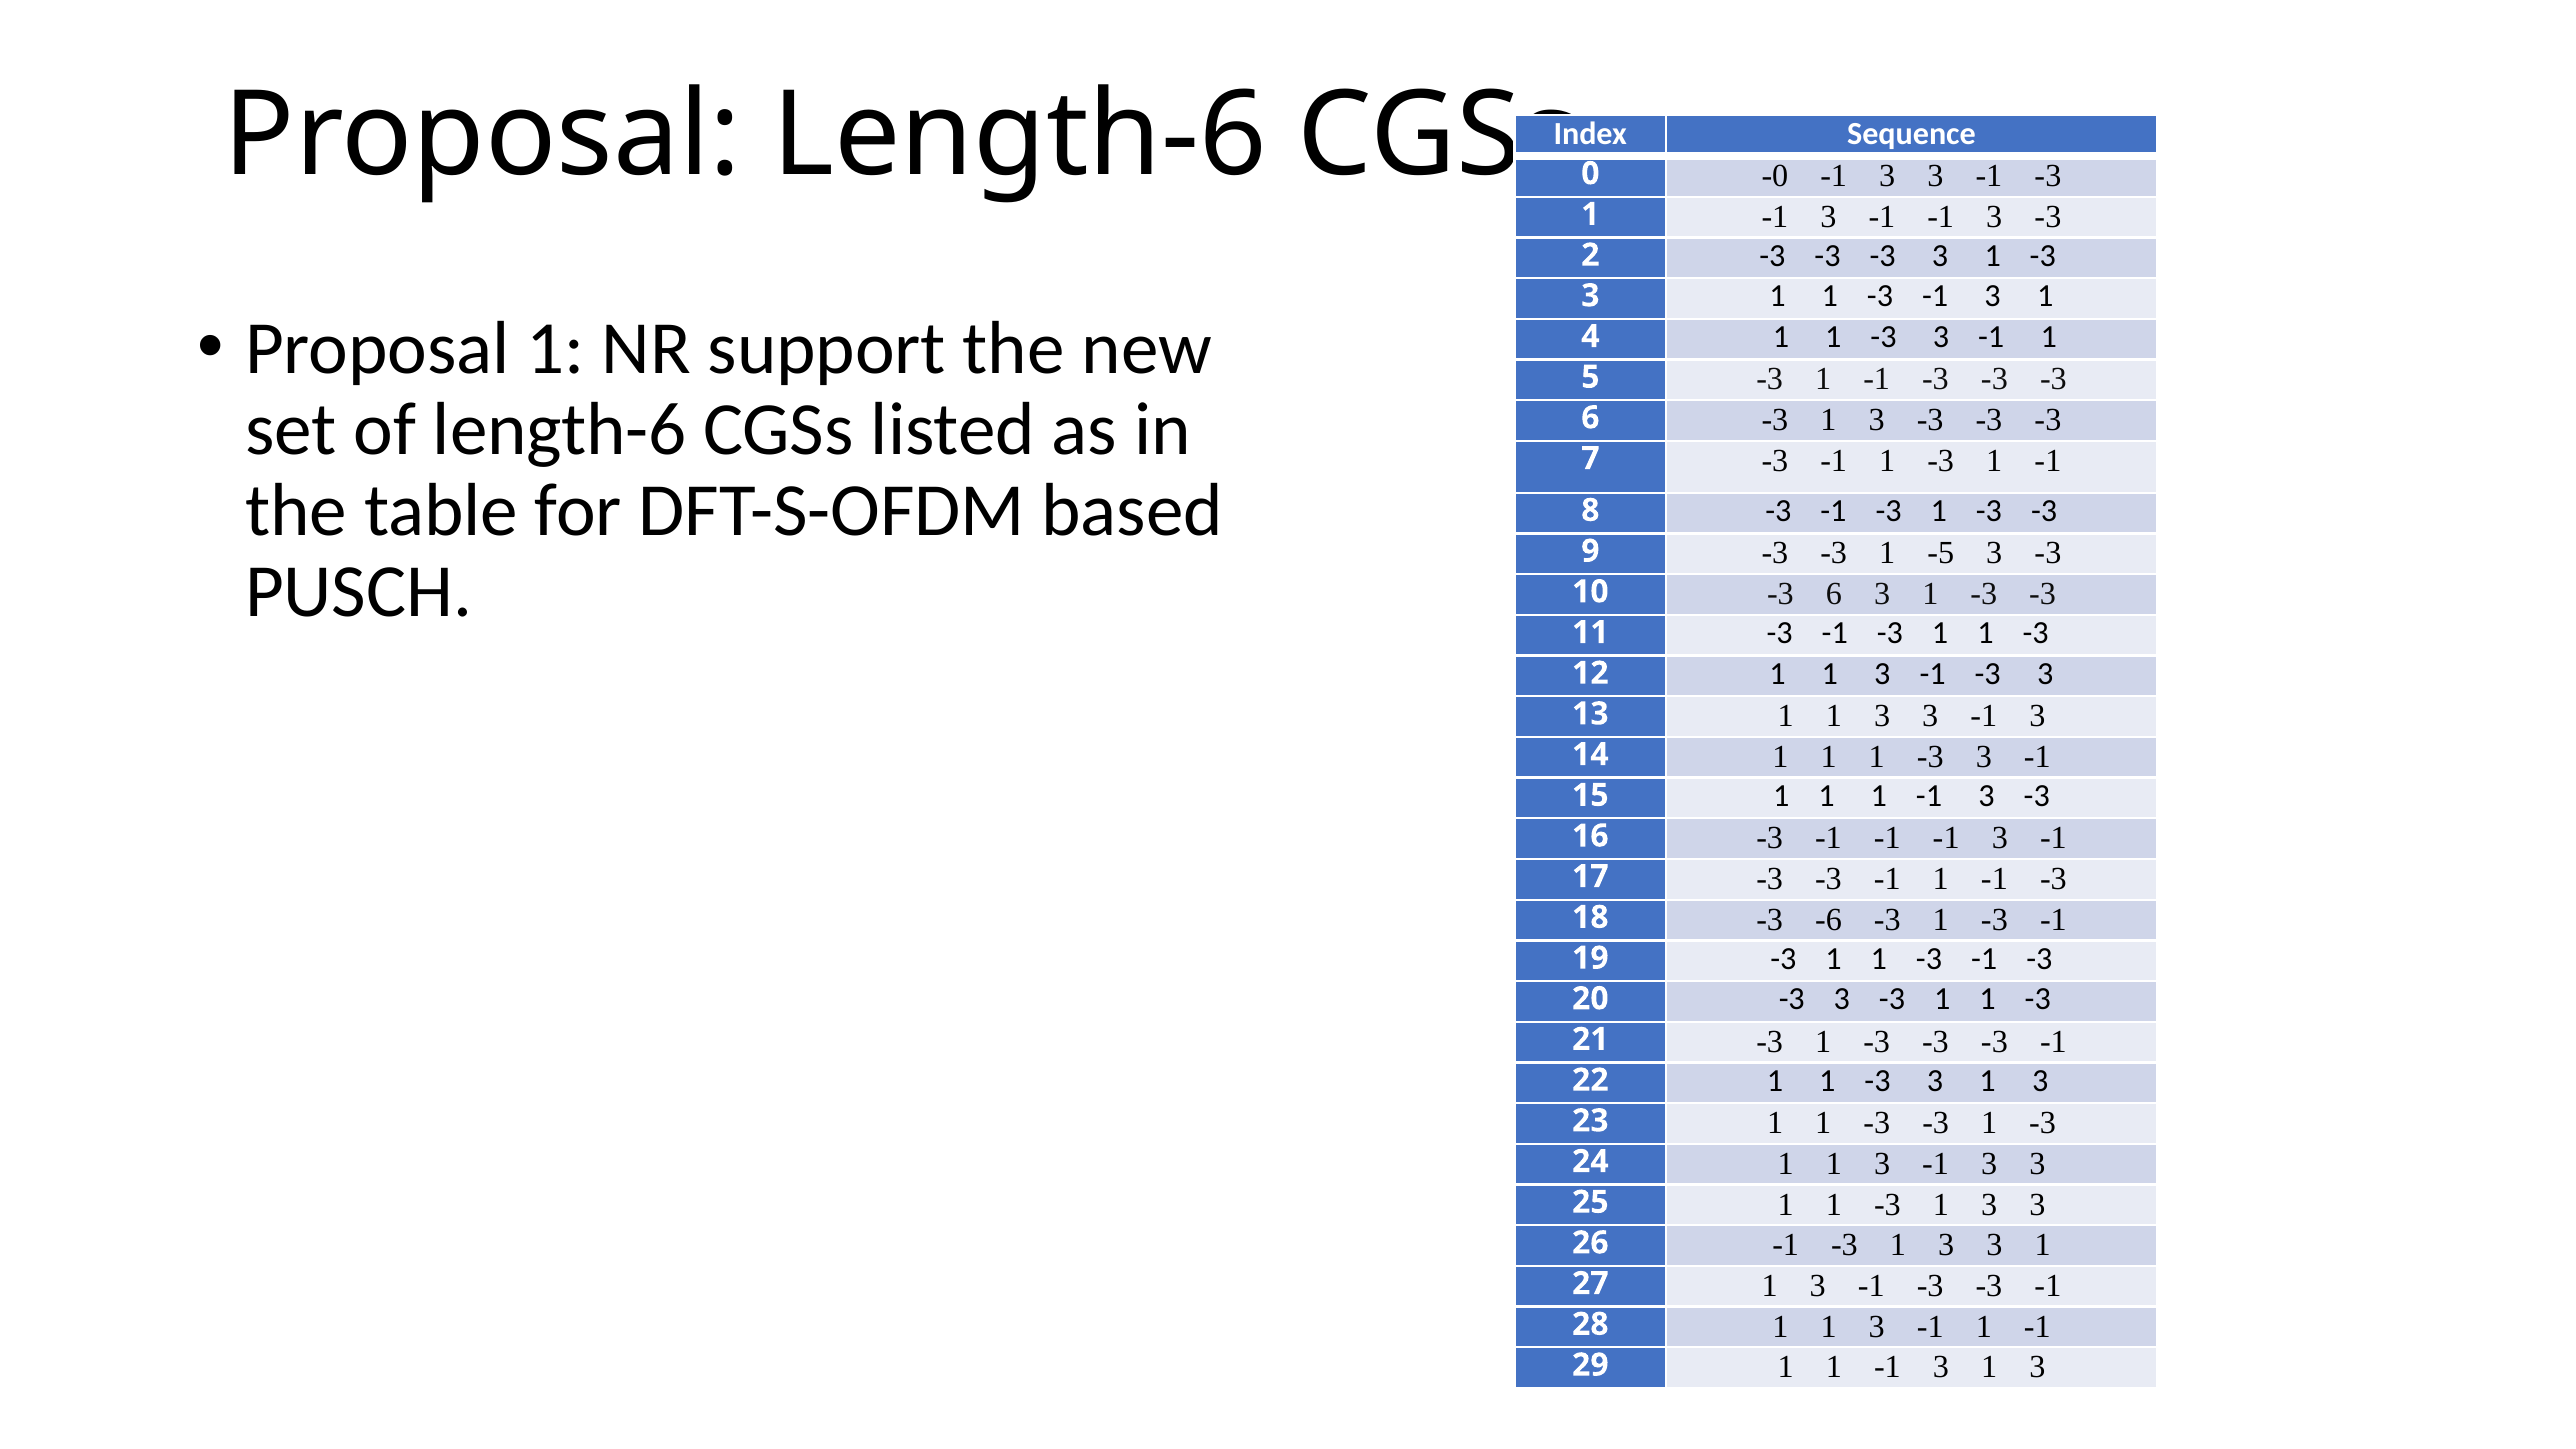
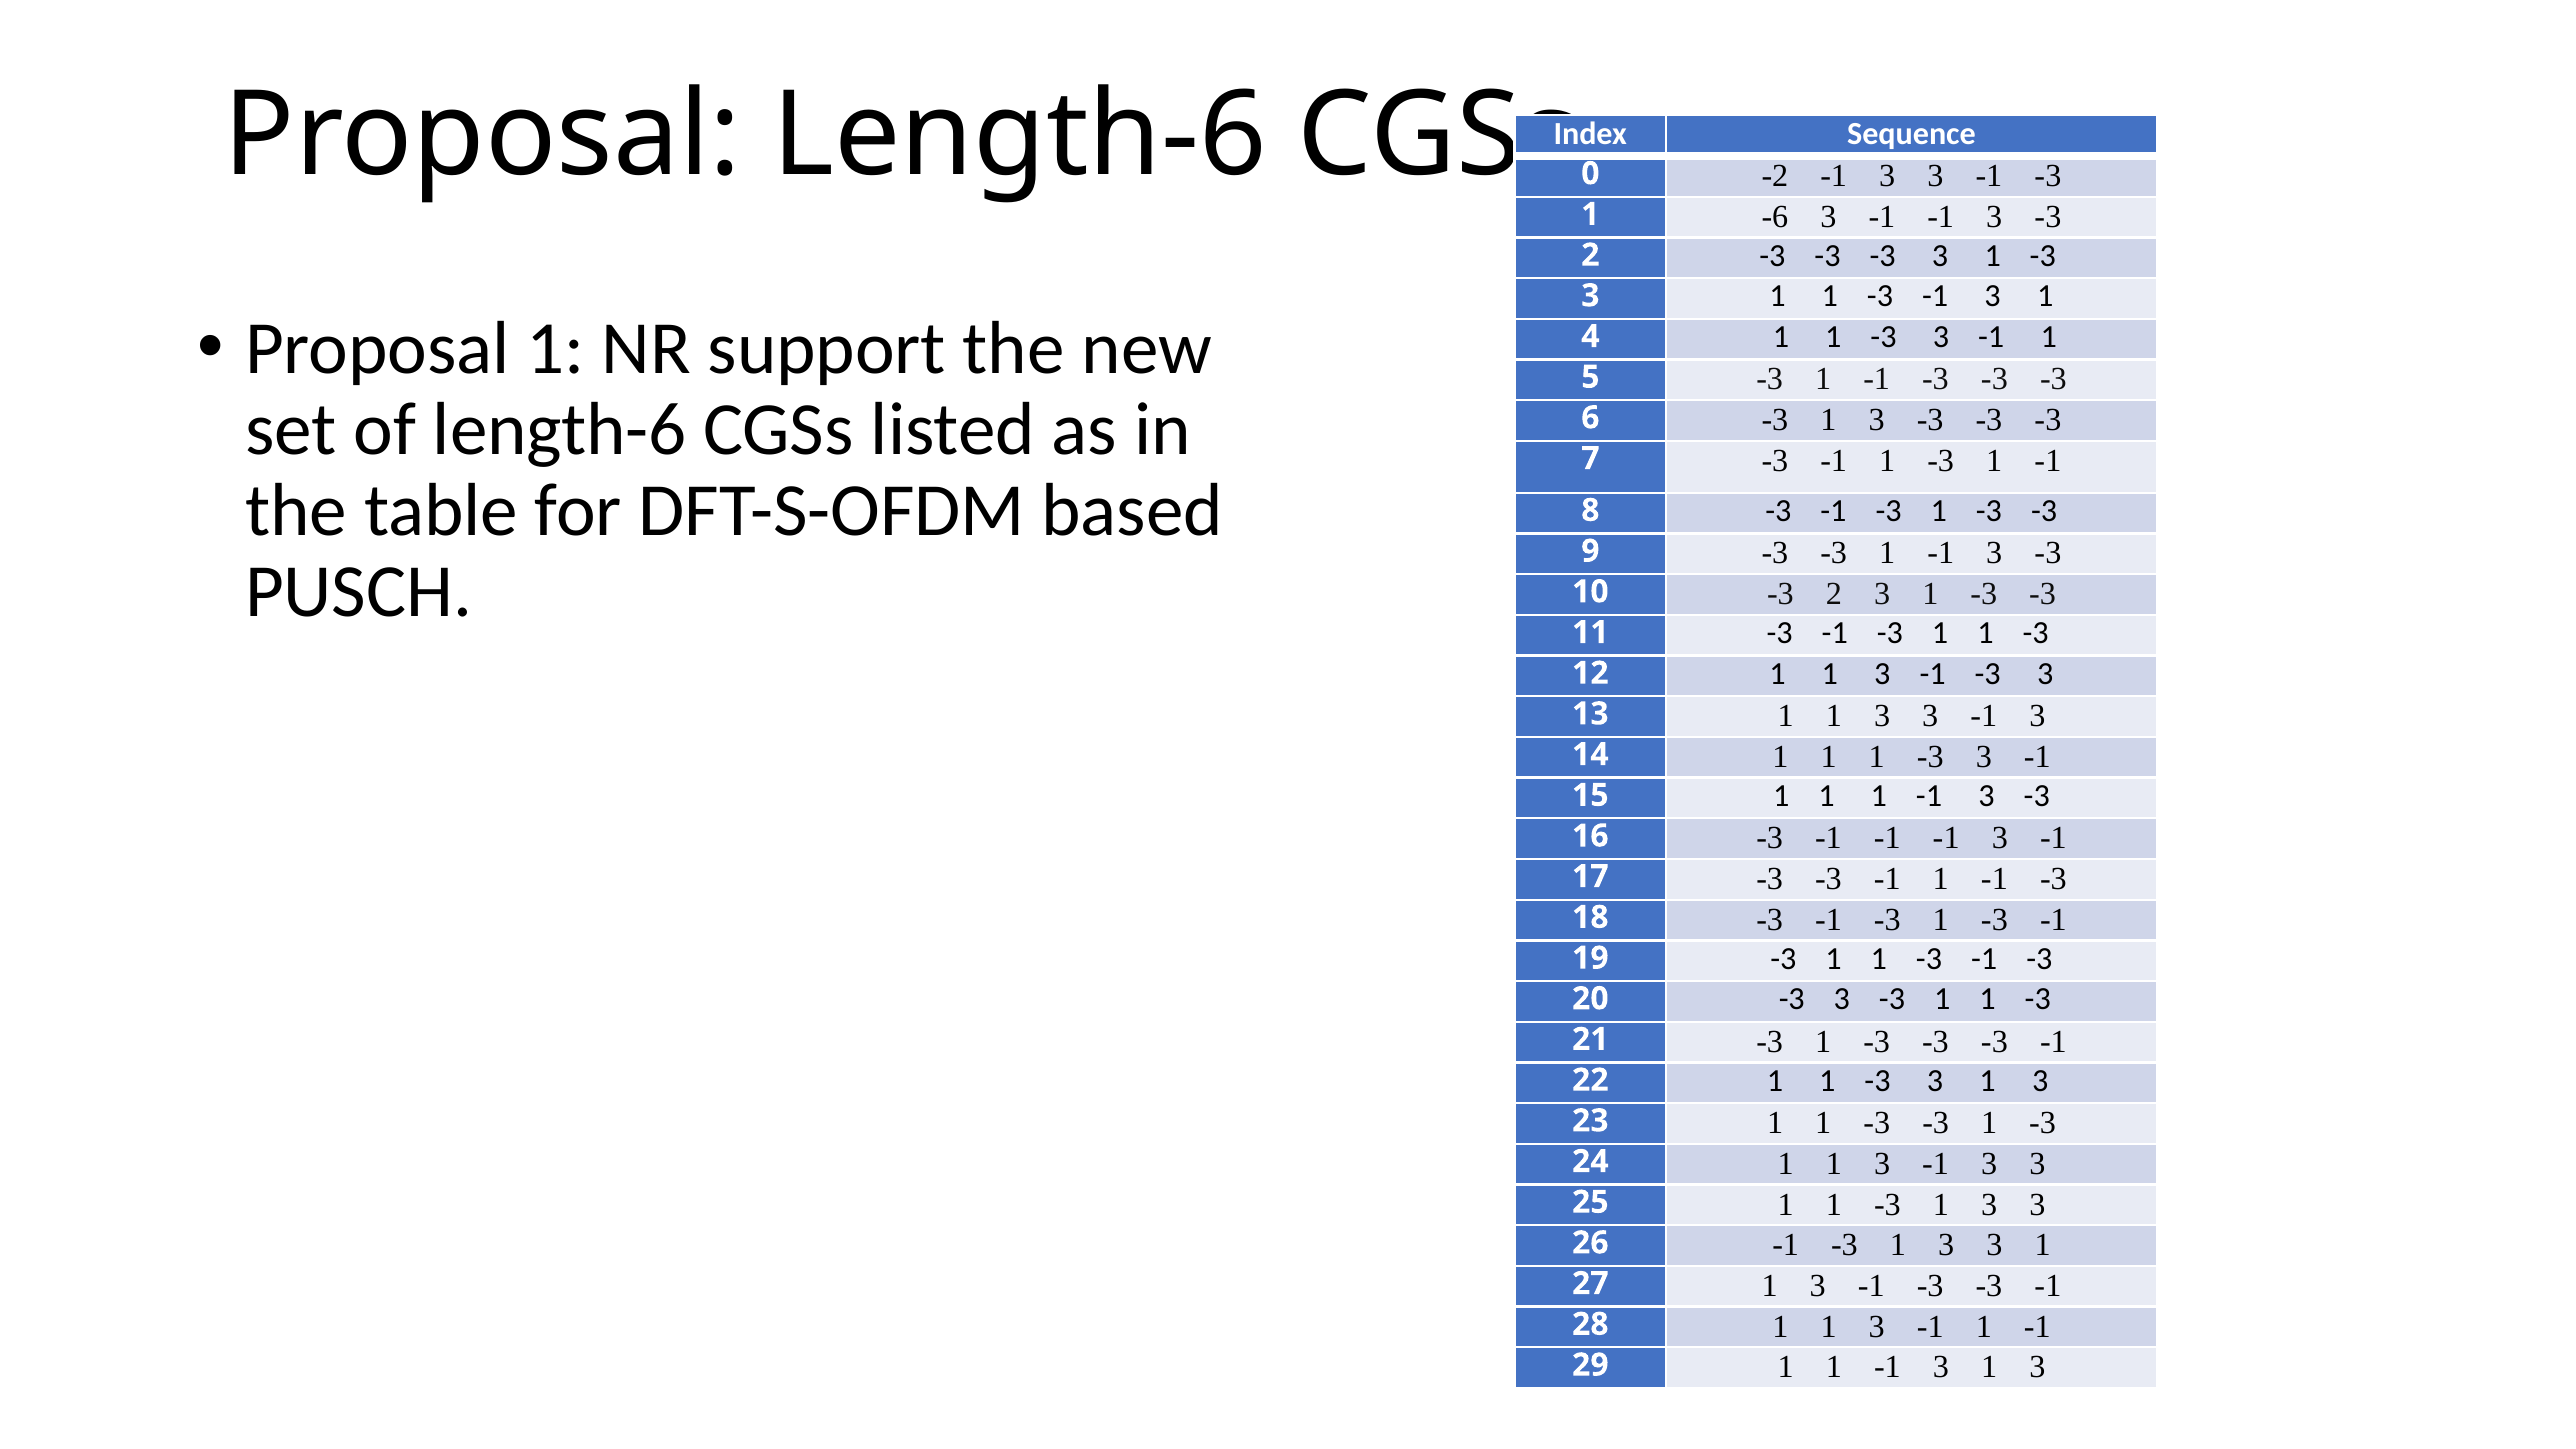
-0: -0 -> -2
-1 at (1775, 217): -1 -> -6
-3 -3 1 -5: -5 -> -1
6 at (1834, 594): 6 -> 2
-6 at (1828, 920): -6 -> -1
